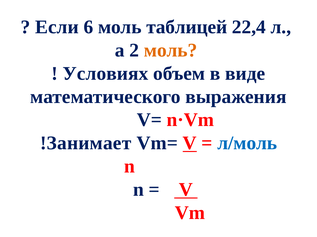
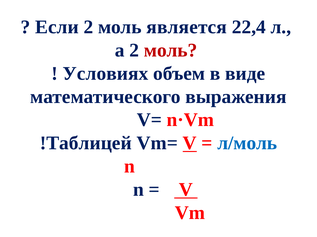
Если 6: 6 -> 2
таблицей: таблицей -> является
моль at (171, 50) colour: orange -> red
!Занимает: !Занимает -> !Таблицей
